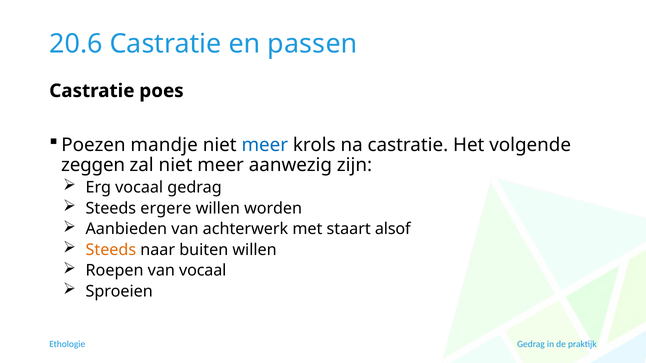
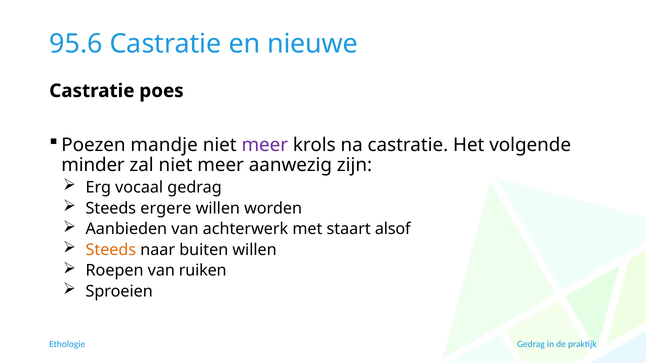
20.6: 20.6 -> 95.6
passen: passen -> nieuwe
meer at (265, 145) colour: blue -> purple
zeggen: zeggen -> minder
van vocaal: vocaal -> ruiken
